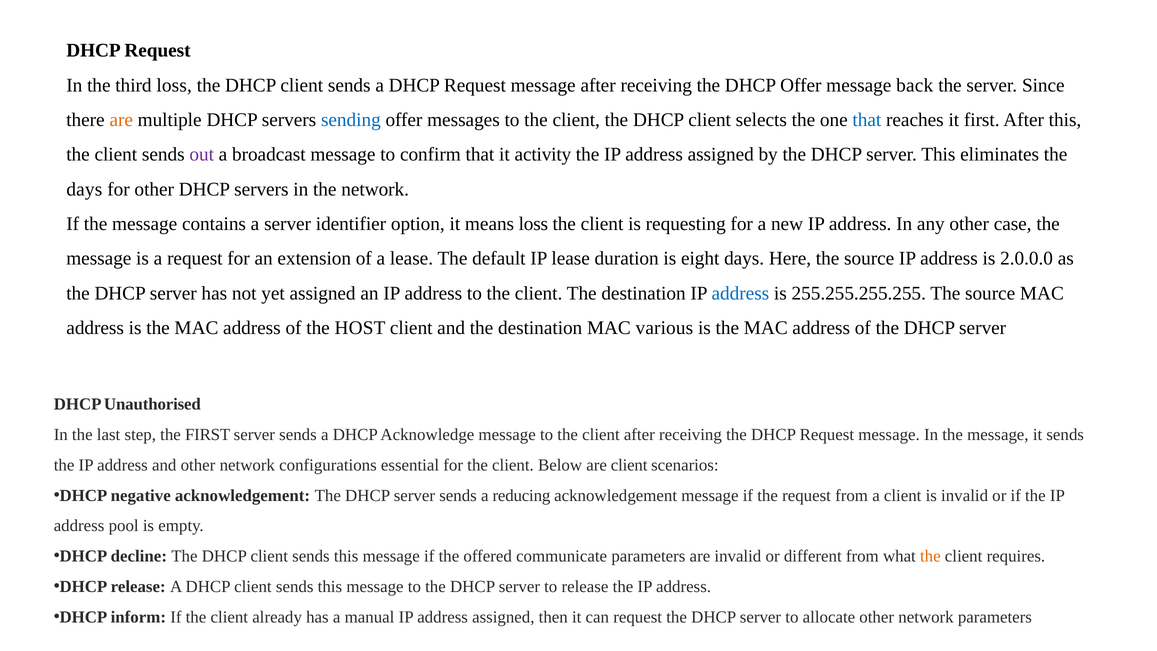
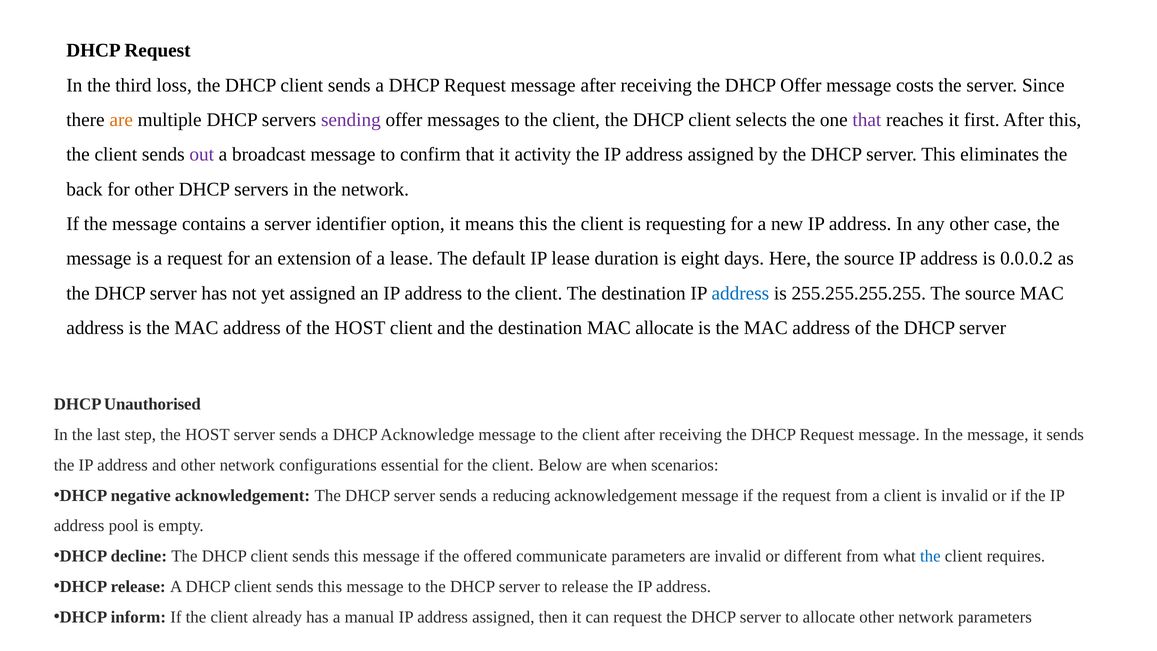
back: back -> costs
sending colour: blue -> purple
that at (867, 120) colour: blue -> purple
days at (84, 189): days -> back
means loss: loss -> this
2.0.0.0: 2.0.0.0 -> 0.0.0.2
MAC various: various -> allocate
step the FIRST: FIRST -> HOST
are client: client -> when
the at (930, 556) colour: orange -> blue
